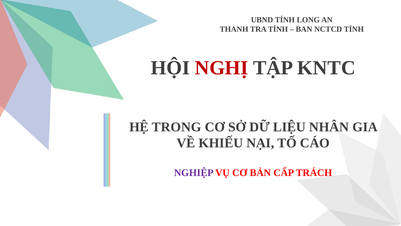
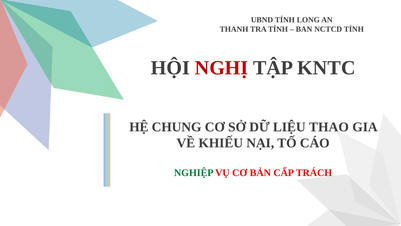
TRONG: TRONG -> CHUNG
NHÂN: NHÂN -> THAO
NGHIỆP colour: purple -> green
